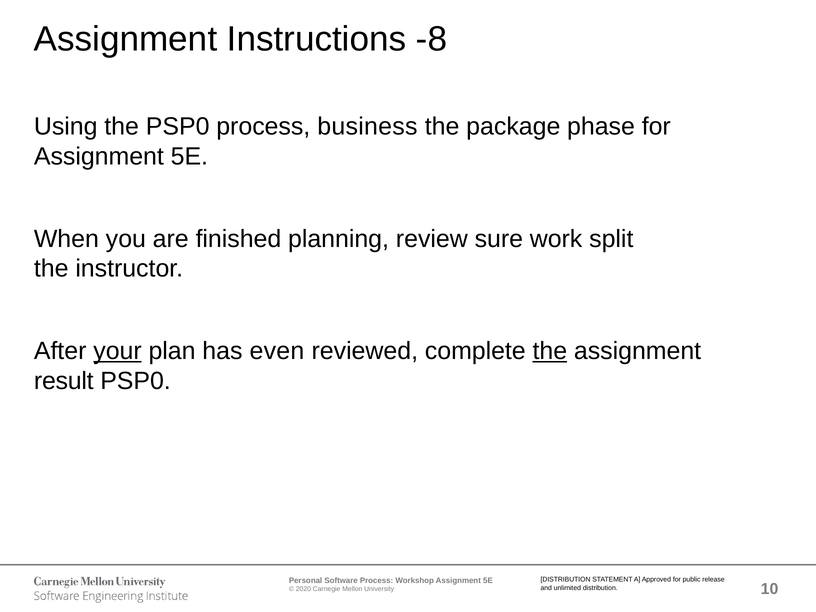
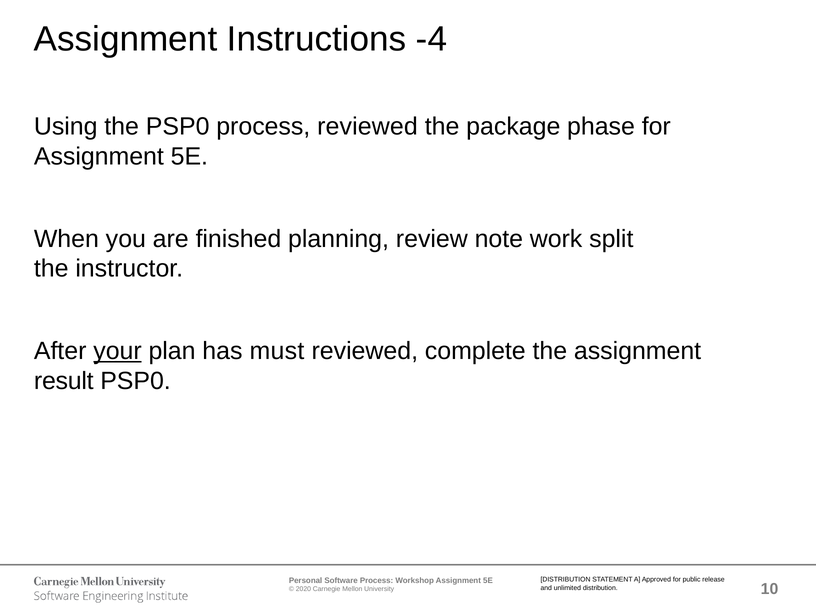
-8: -8 -> -4
process business: business -> reviewed
sure: sure -> note
even: even -> must
the at (550, 351) underline: present -> none
